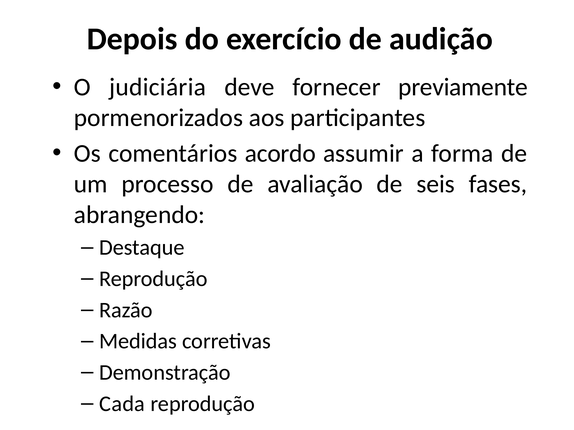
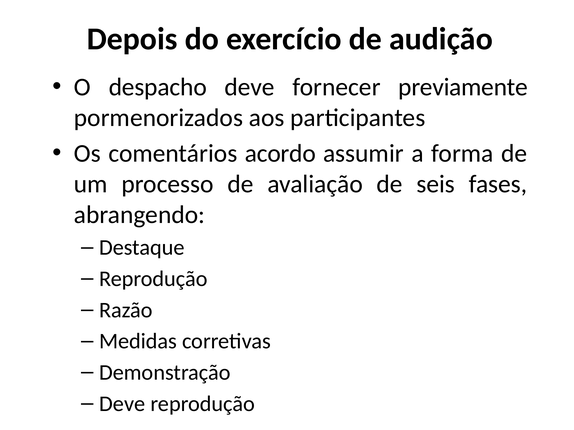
judiciária: judiciária -> despacho
Cada at (122, 404): Cada -> Deve
